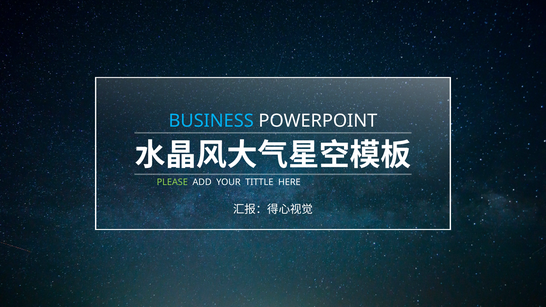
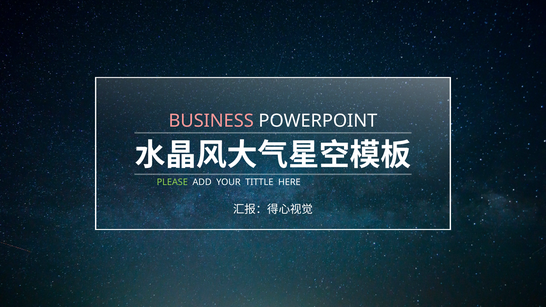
BUSINESS colour: light blue -> pink
